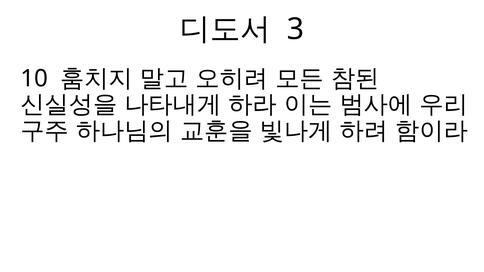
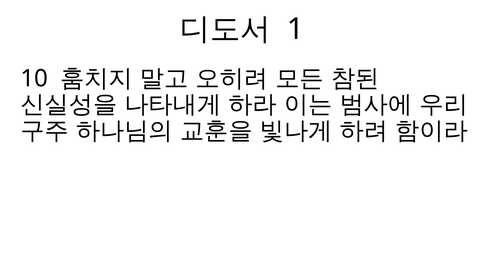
3: 3 -> 1
